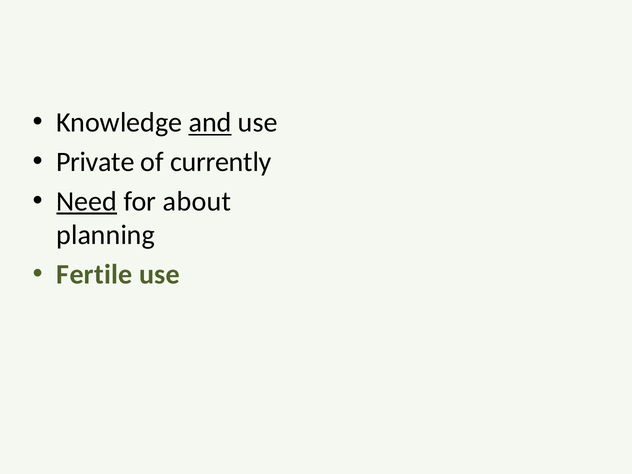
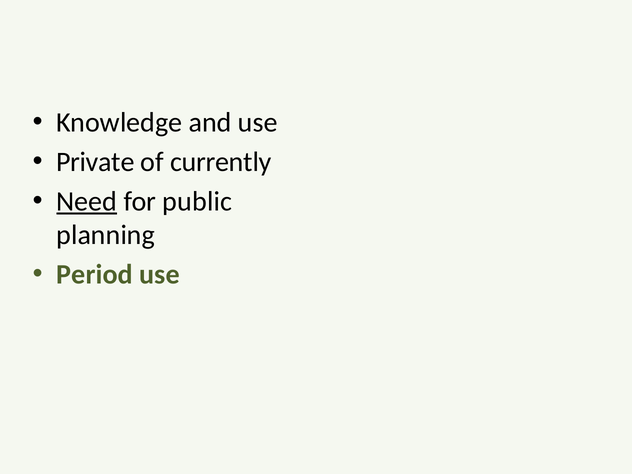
and underline: present -> none
about: about -> public
Fertile: Fertile -> Period
